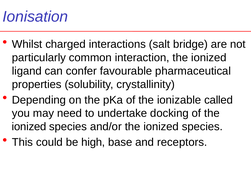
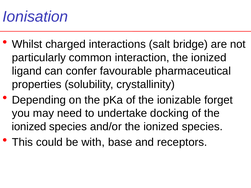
called: called -> forget
high: high -> with
